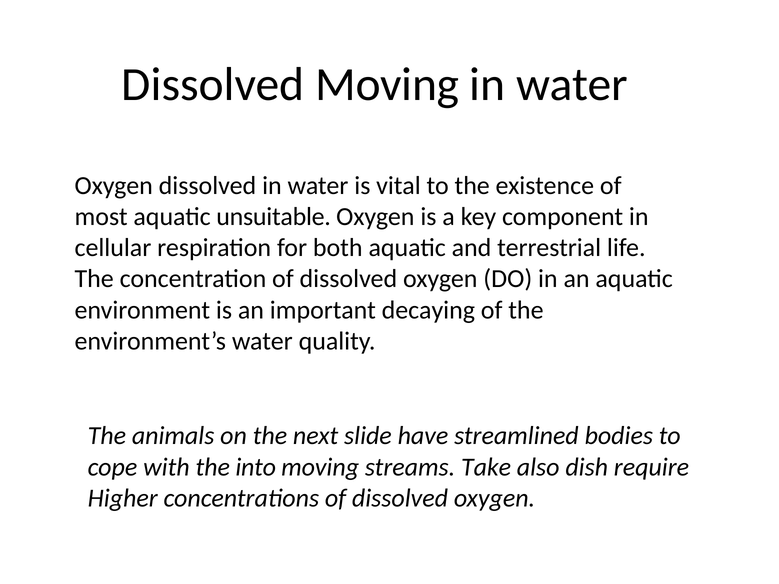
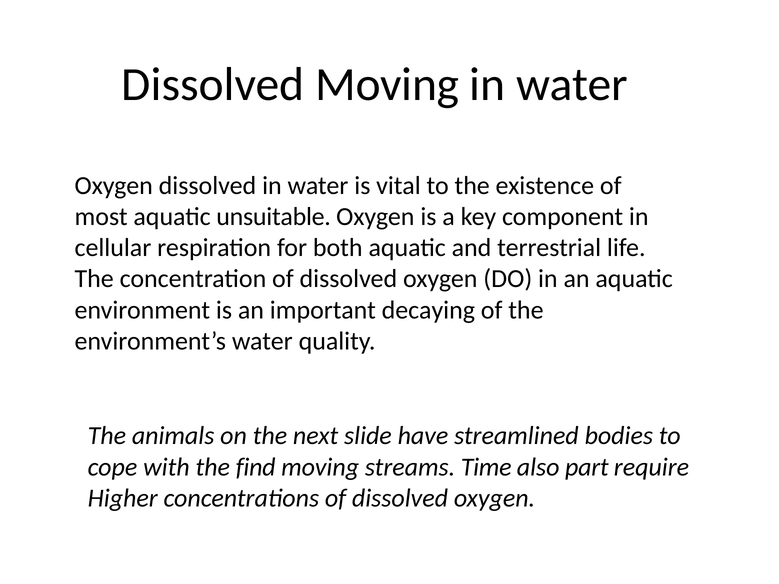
into: into -> find
Take: Take -> Time
dish: dish -> part
